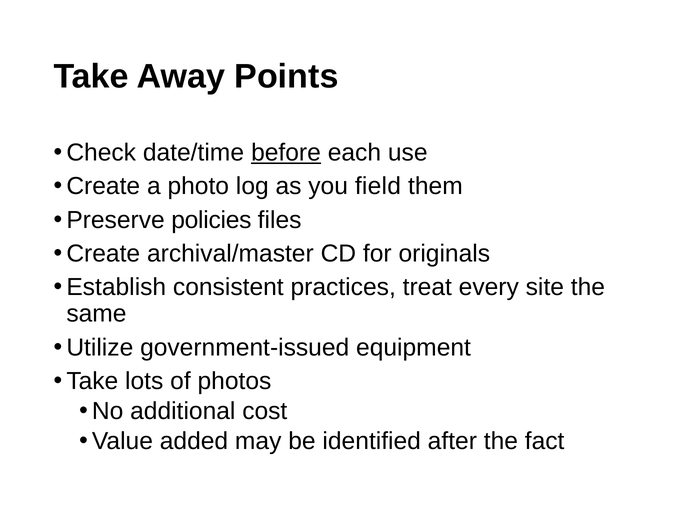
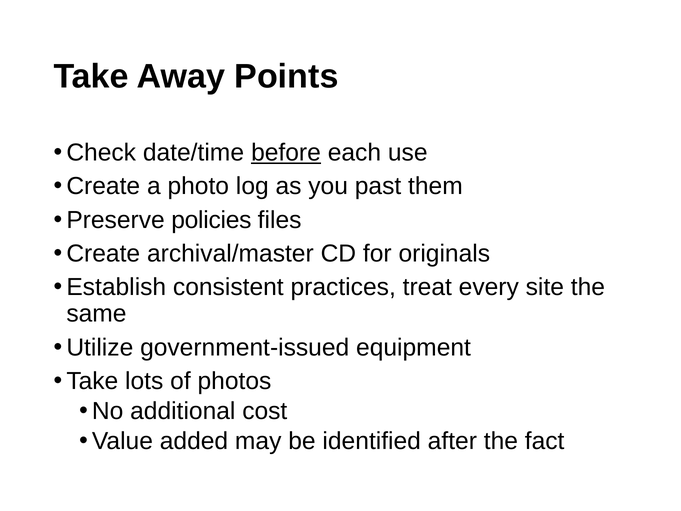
field: field -> past
